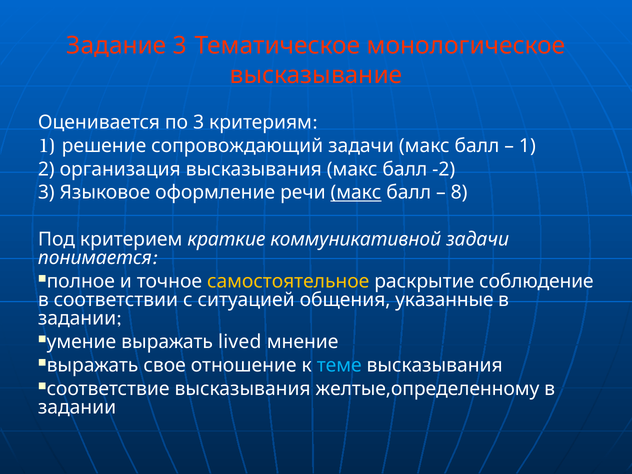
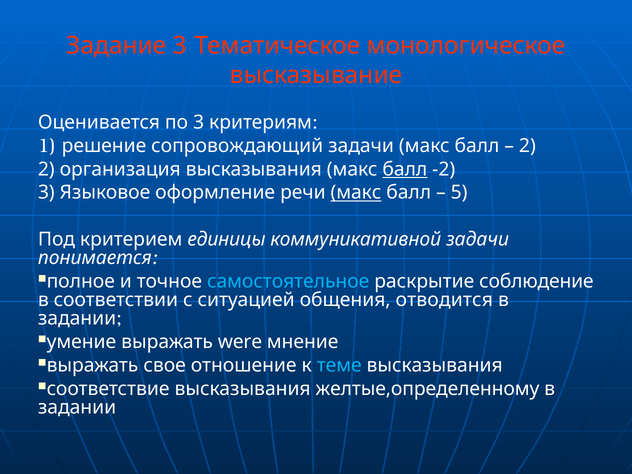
1 at (527, 146): 1 -> 2
балл at (405, 169) underline: none -> present
8: 8 -> 5
краткие: краткие -> единицы
самостоятельное colour: yellow -> light blue
указанные: указанные -> отводится
lived: lived -> were
